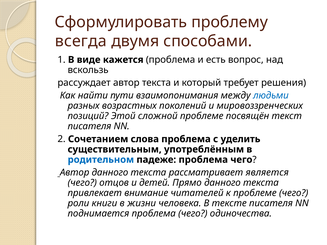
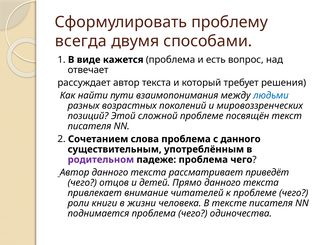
вскользь: вскользь -> отвечает
с уделить: уделить -> данного
родительном colour: blue -> purple
является: является -> приведёт
